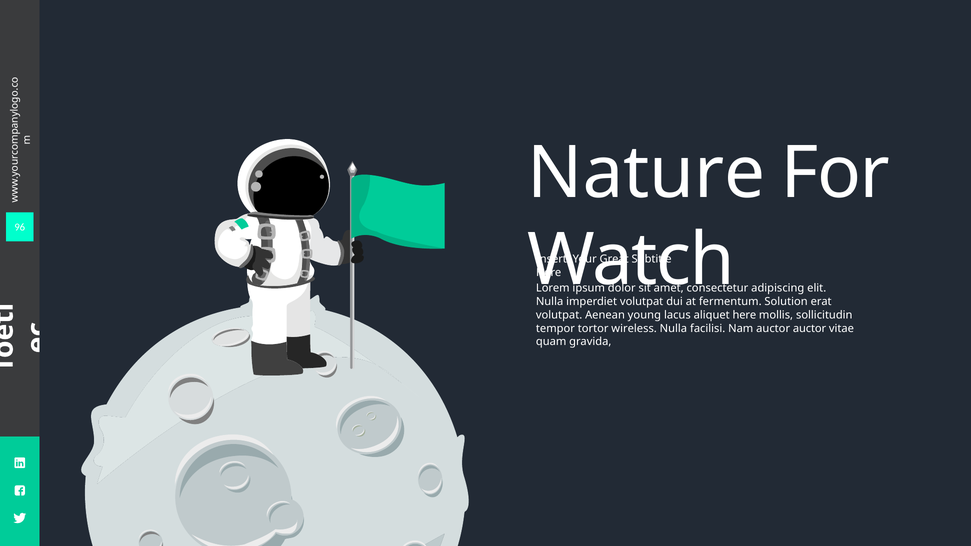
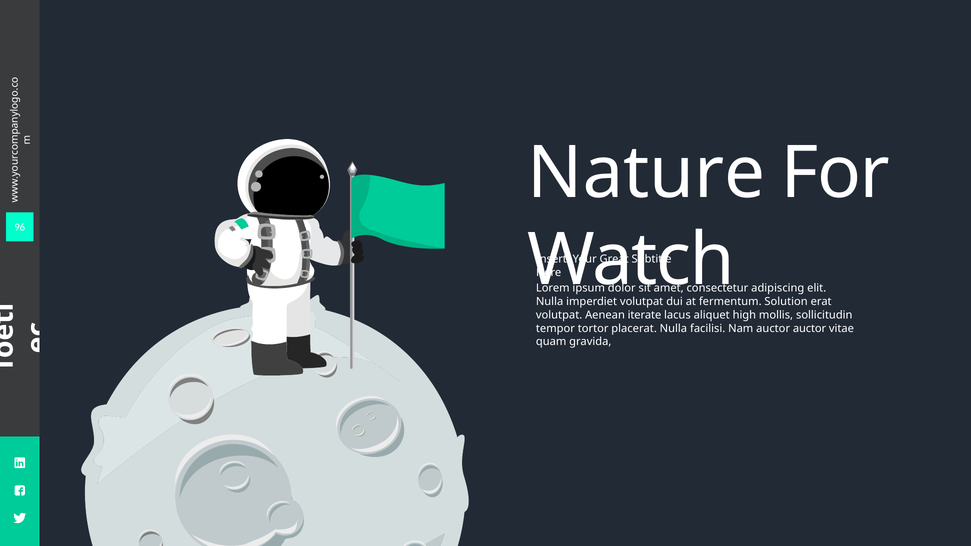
young: young -> iterate
aliquet here: here -> high
wireless: wireless -> placerat
